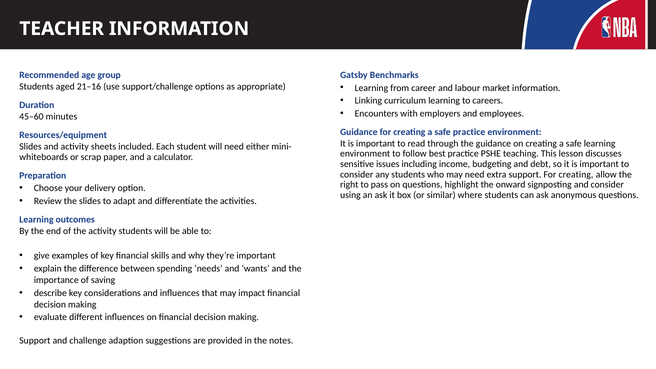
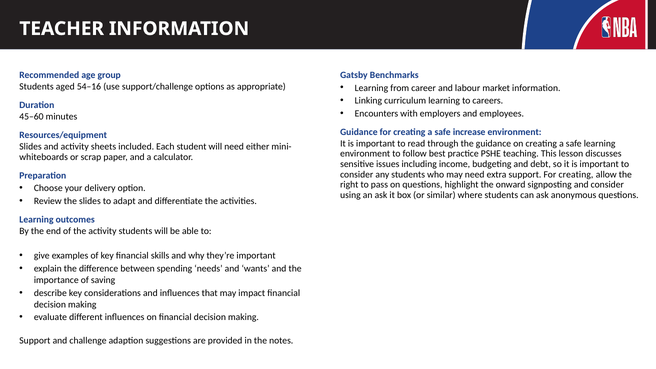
21–16: 21–16 -> 54–16
safe practice: practice -> increase
